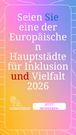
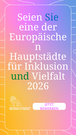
und colour: red -> green
